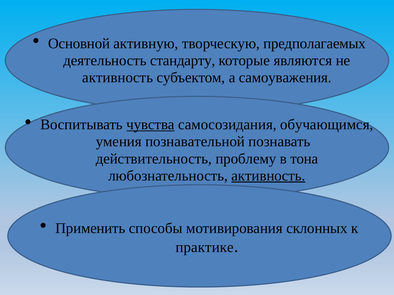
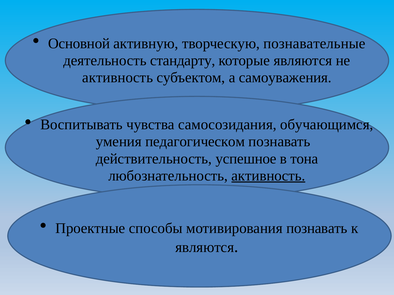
предполагаемых: предполагаемых -> познавательные
чувства underline: present -> none
познавательной: познавательной -> педагогическом
проблему: проблему -> успешное
Применить: Применить -> Проектные
мотивирования склонных: склонных -> познавать
практике at (205, 248): практике -> являются
